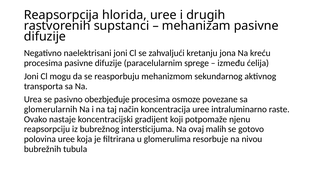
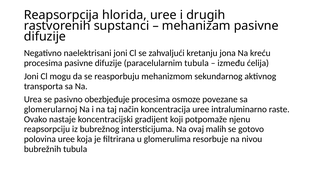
paracelularnim sprege: sprege -> tubula
glomerularnih: glomerularnih -> glomerularnoj
